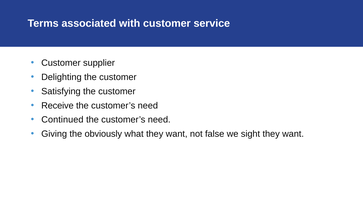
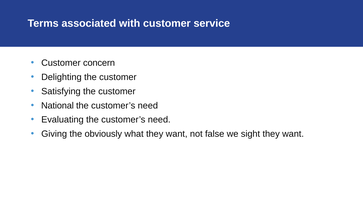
supplier: supplier -> concern
Receive: Receive -> National
Continued: Continued -> Evaluating
